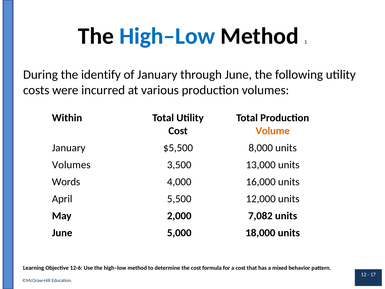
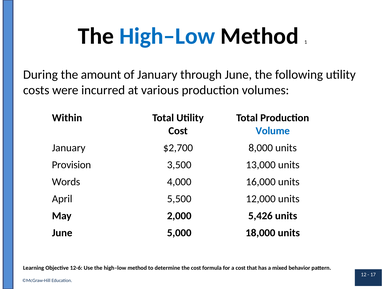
identify: identify -> amount
Volume colour: orange -> blue
$5,500: $5,500 -> $2,700
Volumes at (71, 165): Volumes -> Provision
7,082: 7,082 -> 5,426
